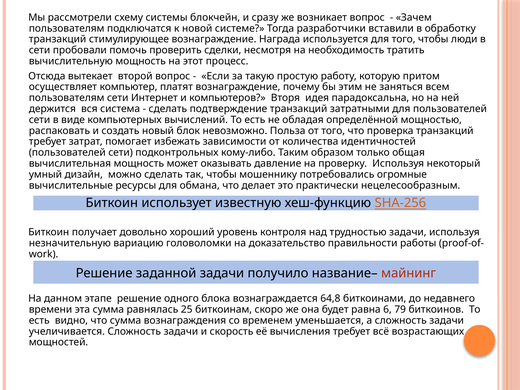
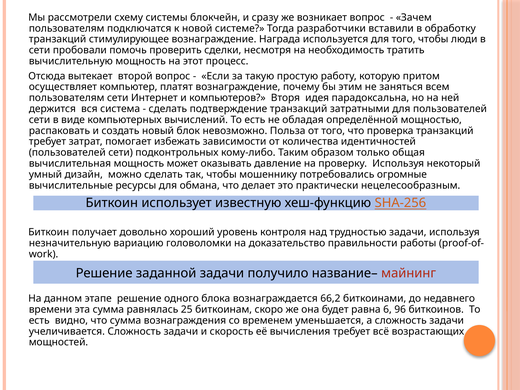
64,8: 64,8 -> 66,2
79: 79 -> 96
